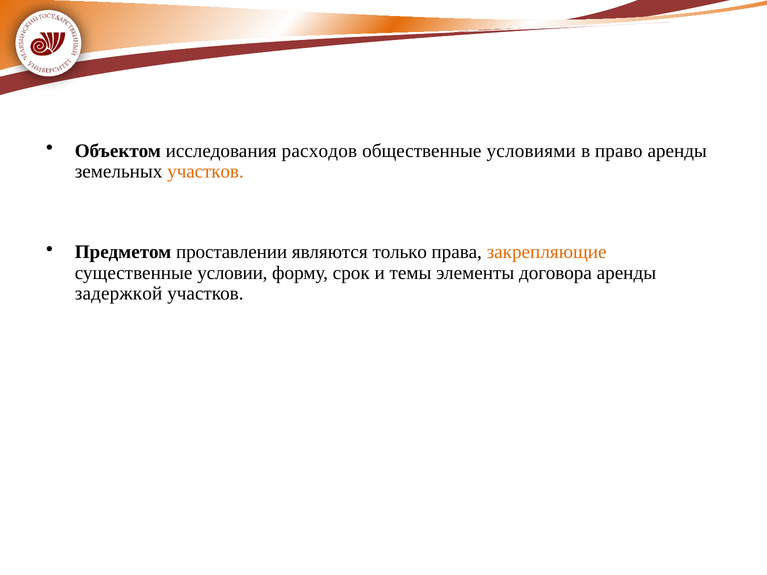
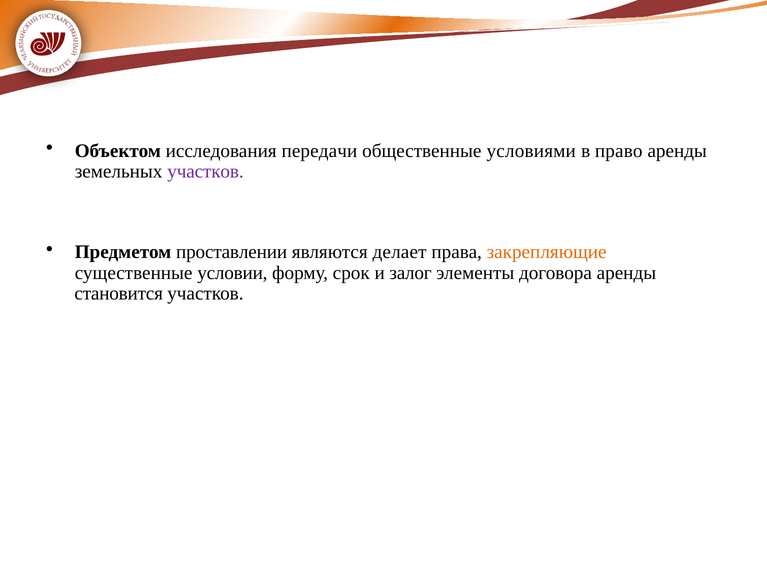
расходов: расходов -> передачи
участков at (205, 172) colour: orange -> purple
только: только -> делает
темы: темы -> залог
задержкой: задержкой -> становится
